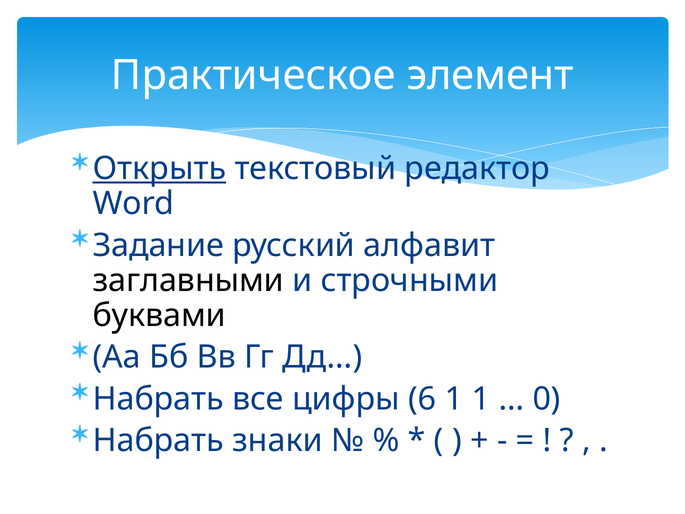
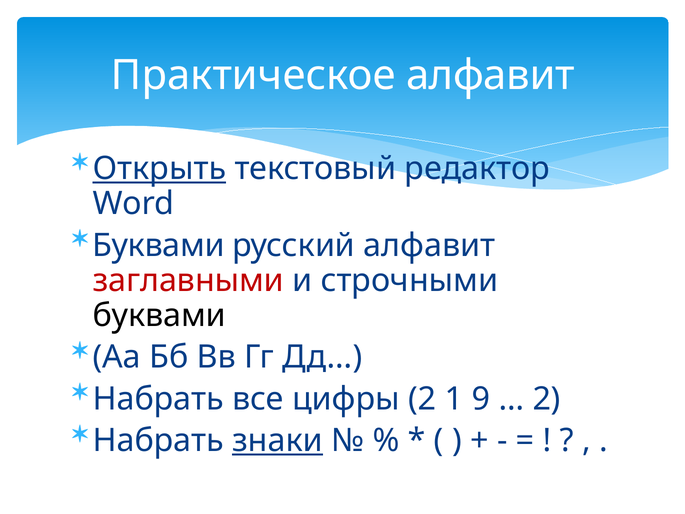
Практическое элемент: элемент -> алфавит
Задание at (158, 245): Задание -> Буквами
заглавными colour: black -> red
цифры 6: 6 -> 2
1 1: 1 -> 9
0 at (547, 399): 0 -> 2
знаки underline: none -> present
